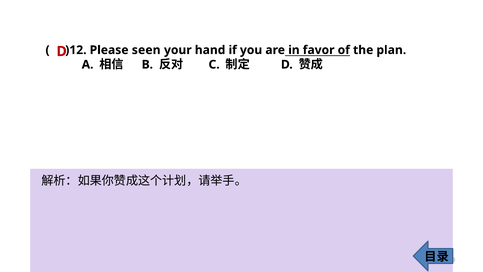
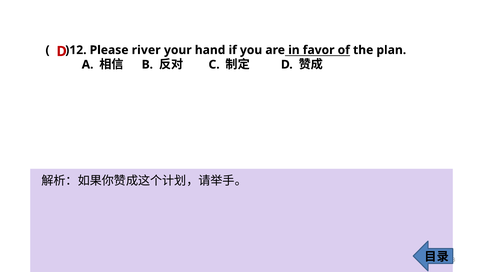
seen: seen -> river
